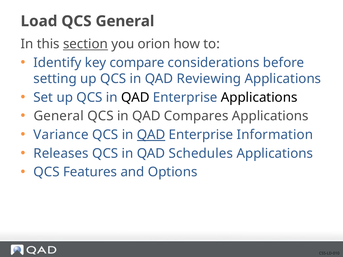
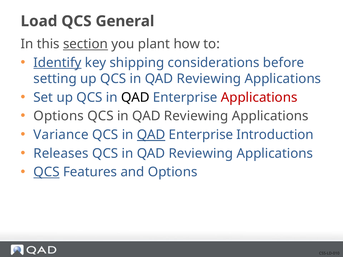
orion: orion -> plant
Identify underline: none -> present
compare: compare -> shipping
Applications at (259, 97) colour: black -> red
General at (59, 116): General -> Options
Compares at (196, 116): Compares -> Reviewing
Information: Information -> Introduction
Schedules at (201, 154): Schedules -> Reviewing
QCS at (47, 172) underline: none -> present
